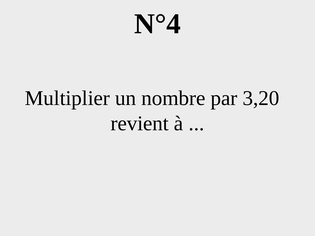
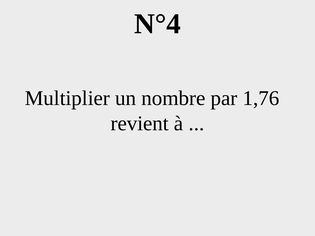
3,20: 3,20 -> 1,76
